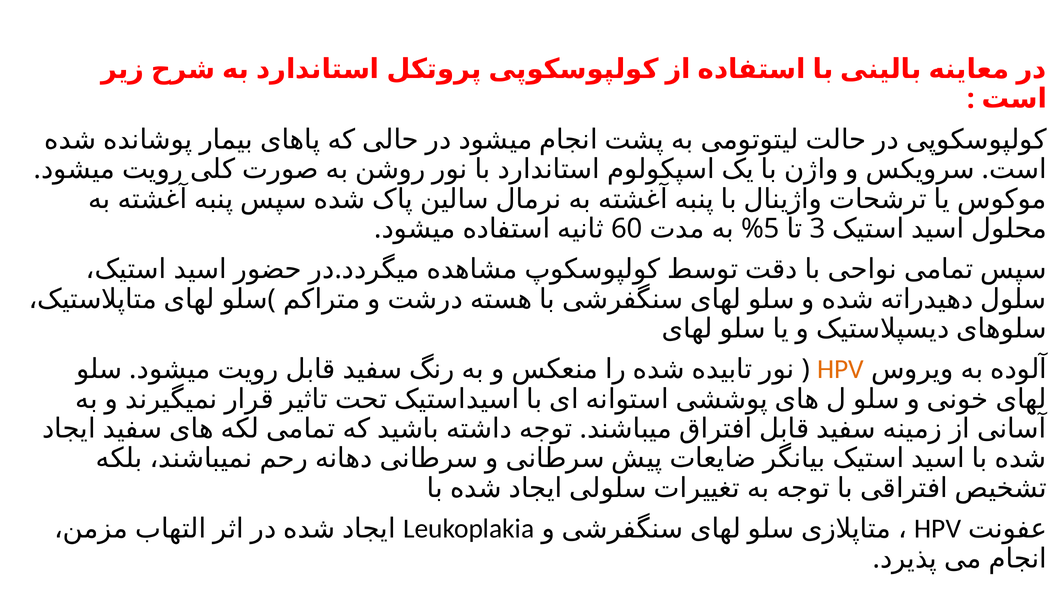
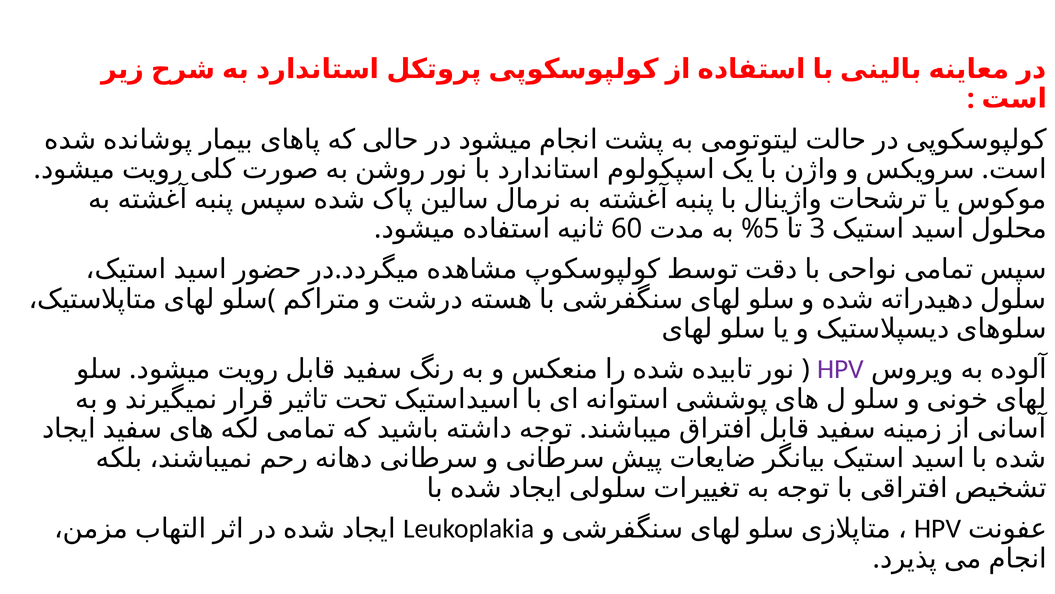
HPV at (841, 369) colour: orange -> purple
